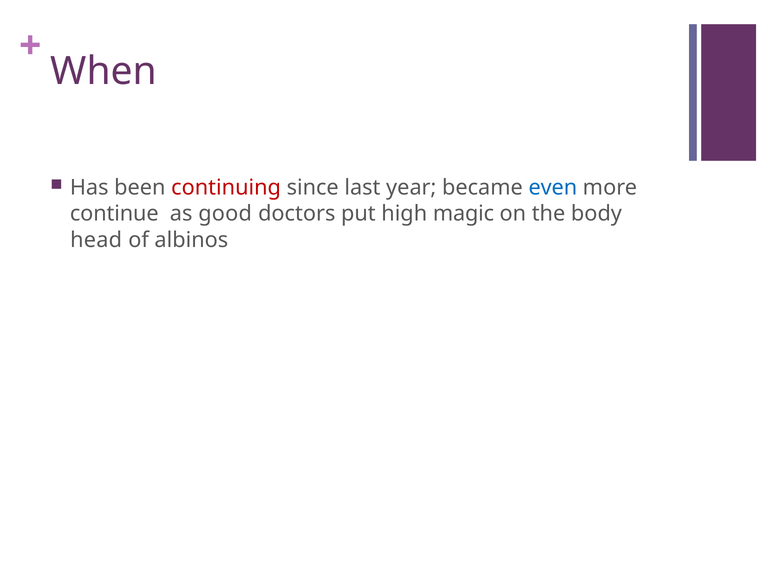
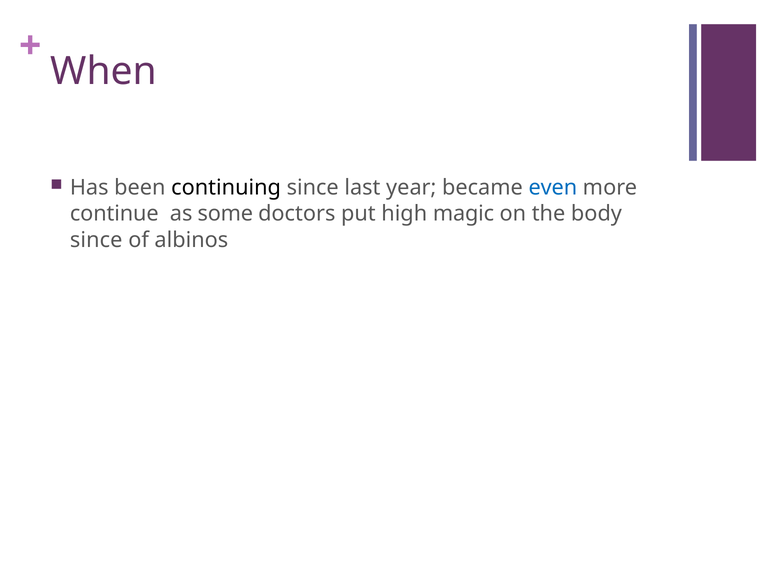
continuing colour: red -> black
good: good -> some
head at (96, 240): head -> since
